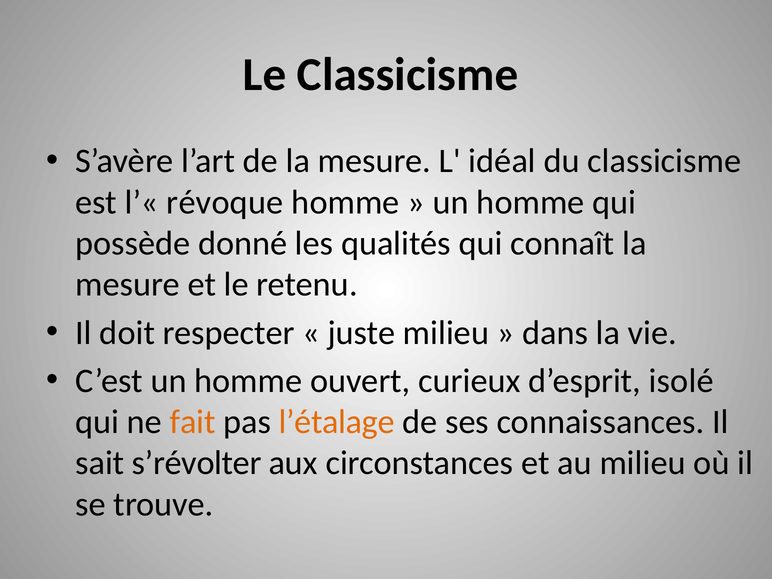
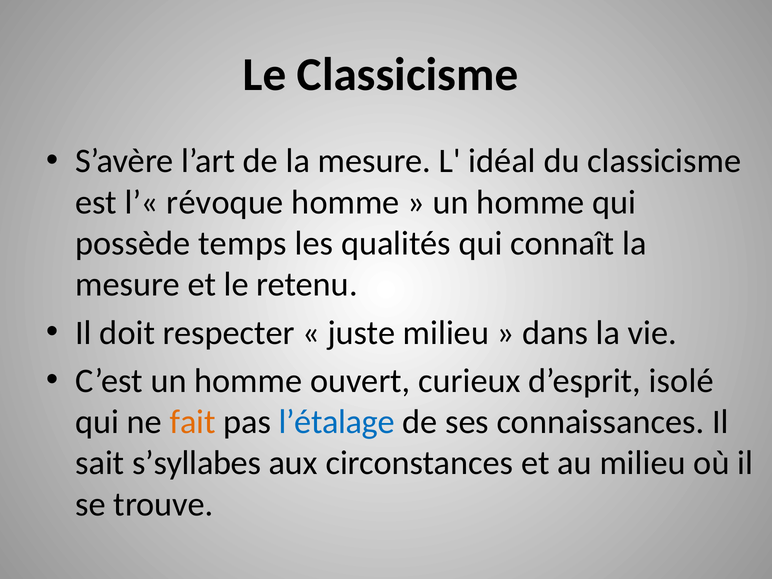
donné: donné -> temps
l’étalage colour: orange -> blue
s’révolter: s’révolter -> s’syllabes
